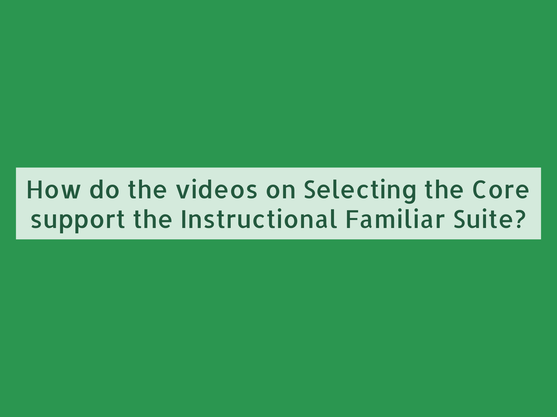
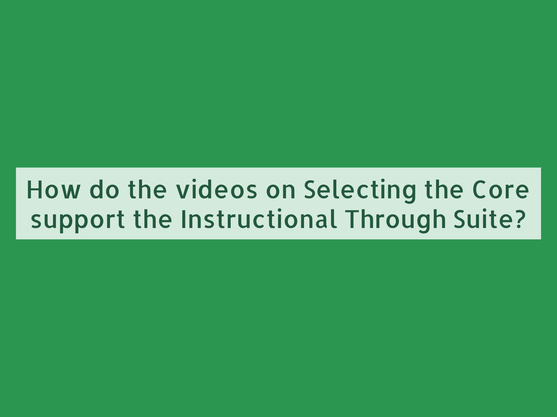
Familiar: Familiar -> Through
